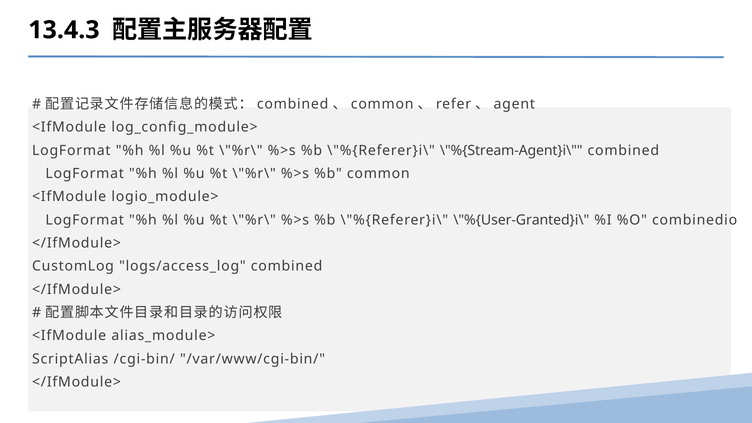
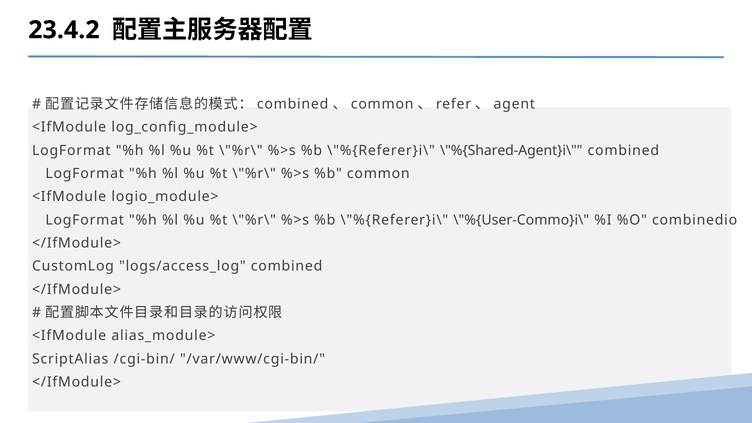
13.4.3: 13.4.3 -> 23.4.2
\"%{Stream-Agent}i\: \"%{Stream-Agent}i\ -> \"%{Shared-Agent}i\
\"%{User-Granted}i\: \"%{User-Granted}i\ -> \"%{User-Commo}i\
